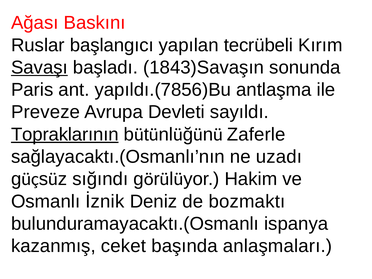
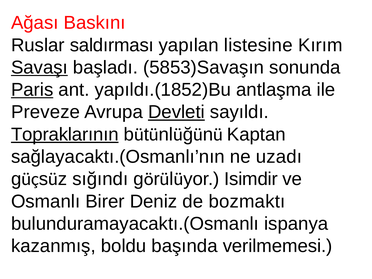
başlangıcı: başlangıcı -> saldırması
tecrübeli: tecrübeli -> listesine
1843)Savaşın: 1843)Savaşın -> 5853)Savaşın
Paris underline: none -> present
yapıldı.(7856)Bu: yapıldı.(7856)Bu -> yapıldı.(1852)Bu
Devleti underline: none -> present
Zaferle: Zaferle -> Kaptan
Hakim: Hakim -> Isimdir
İznik: İznik -> Birer
ceket: ceket -> boldu
anlaşmaları: anlaşmaları -> verilmemesi
